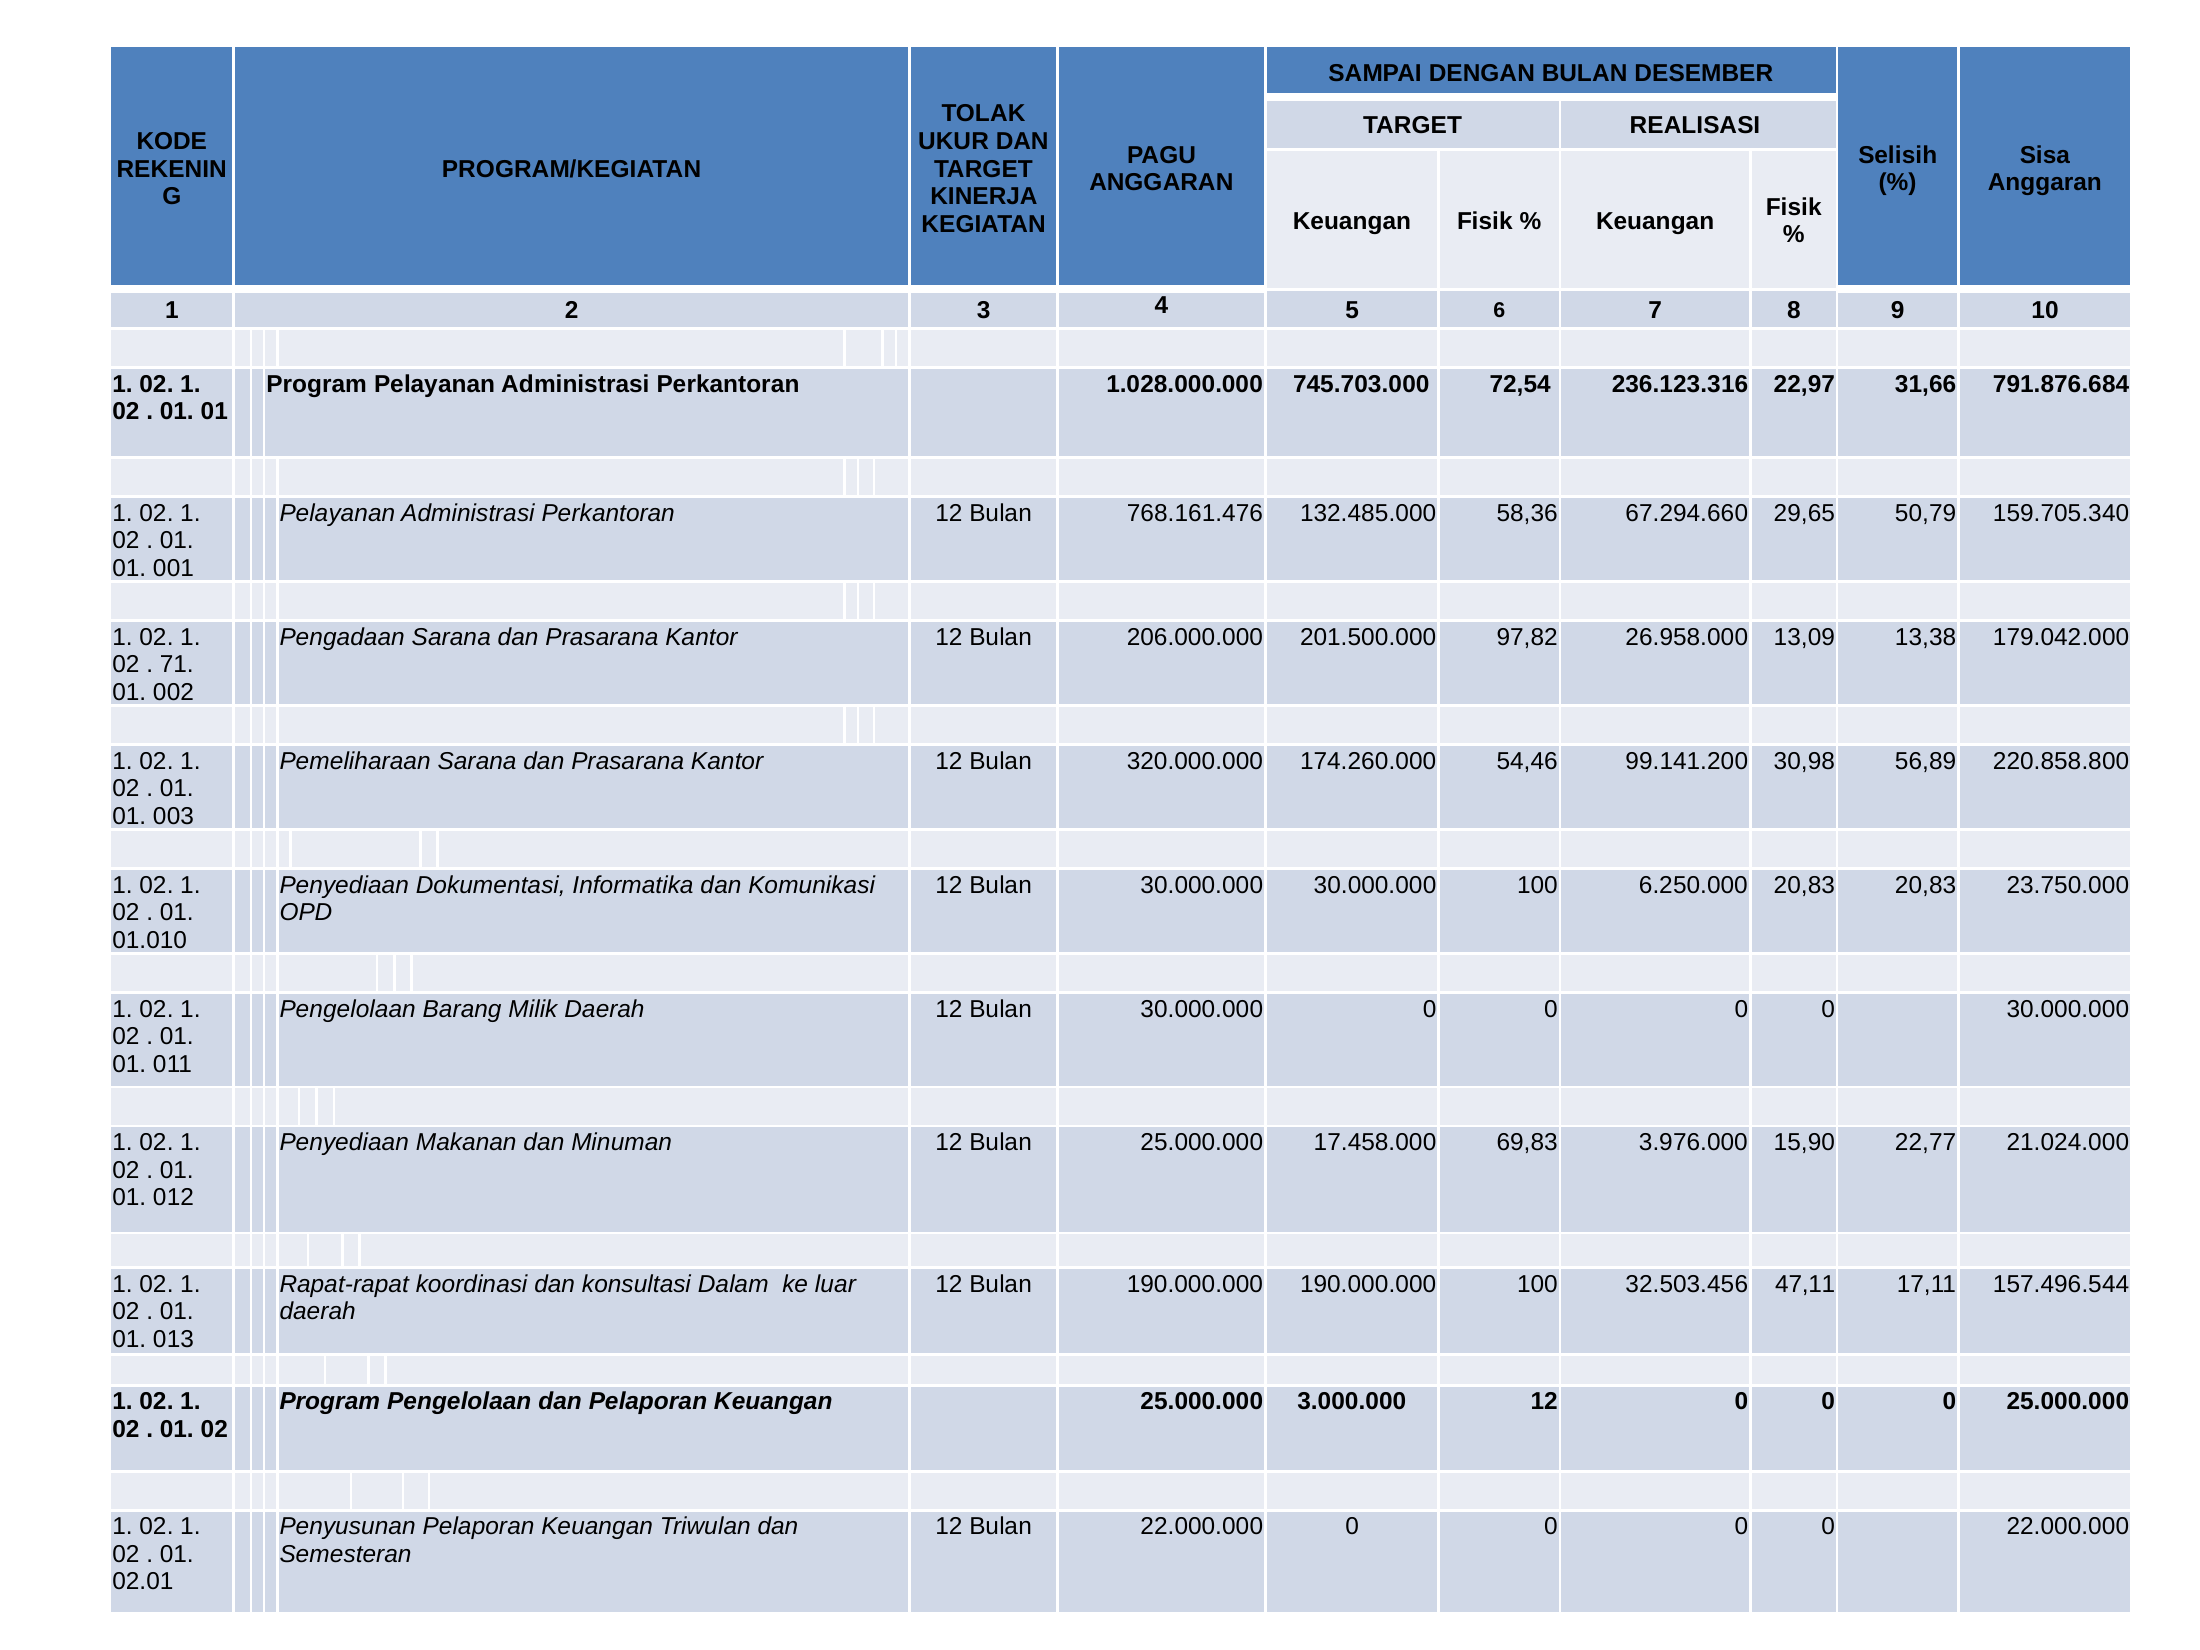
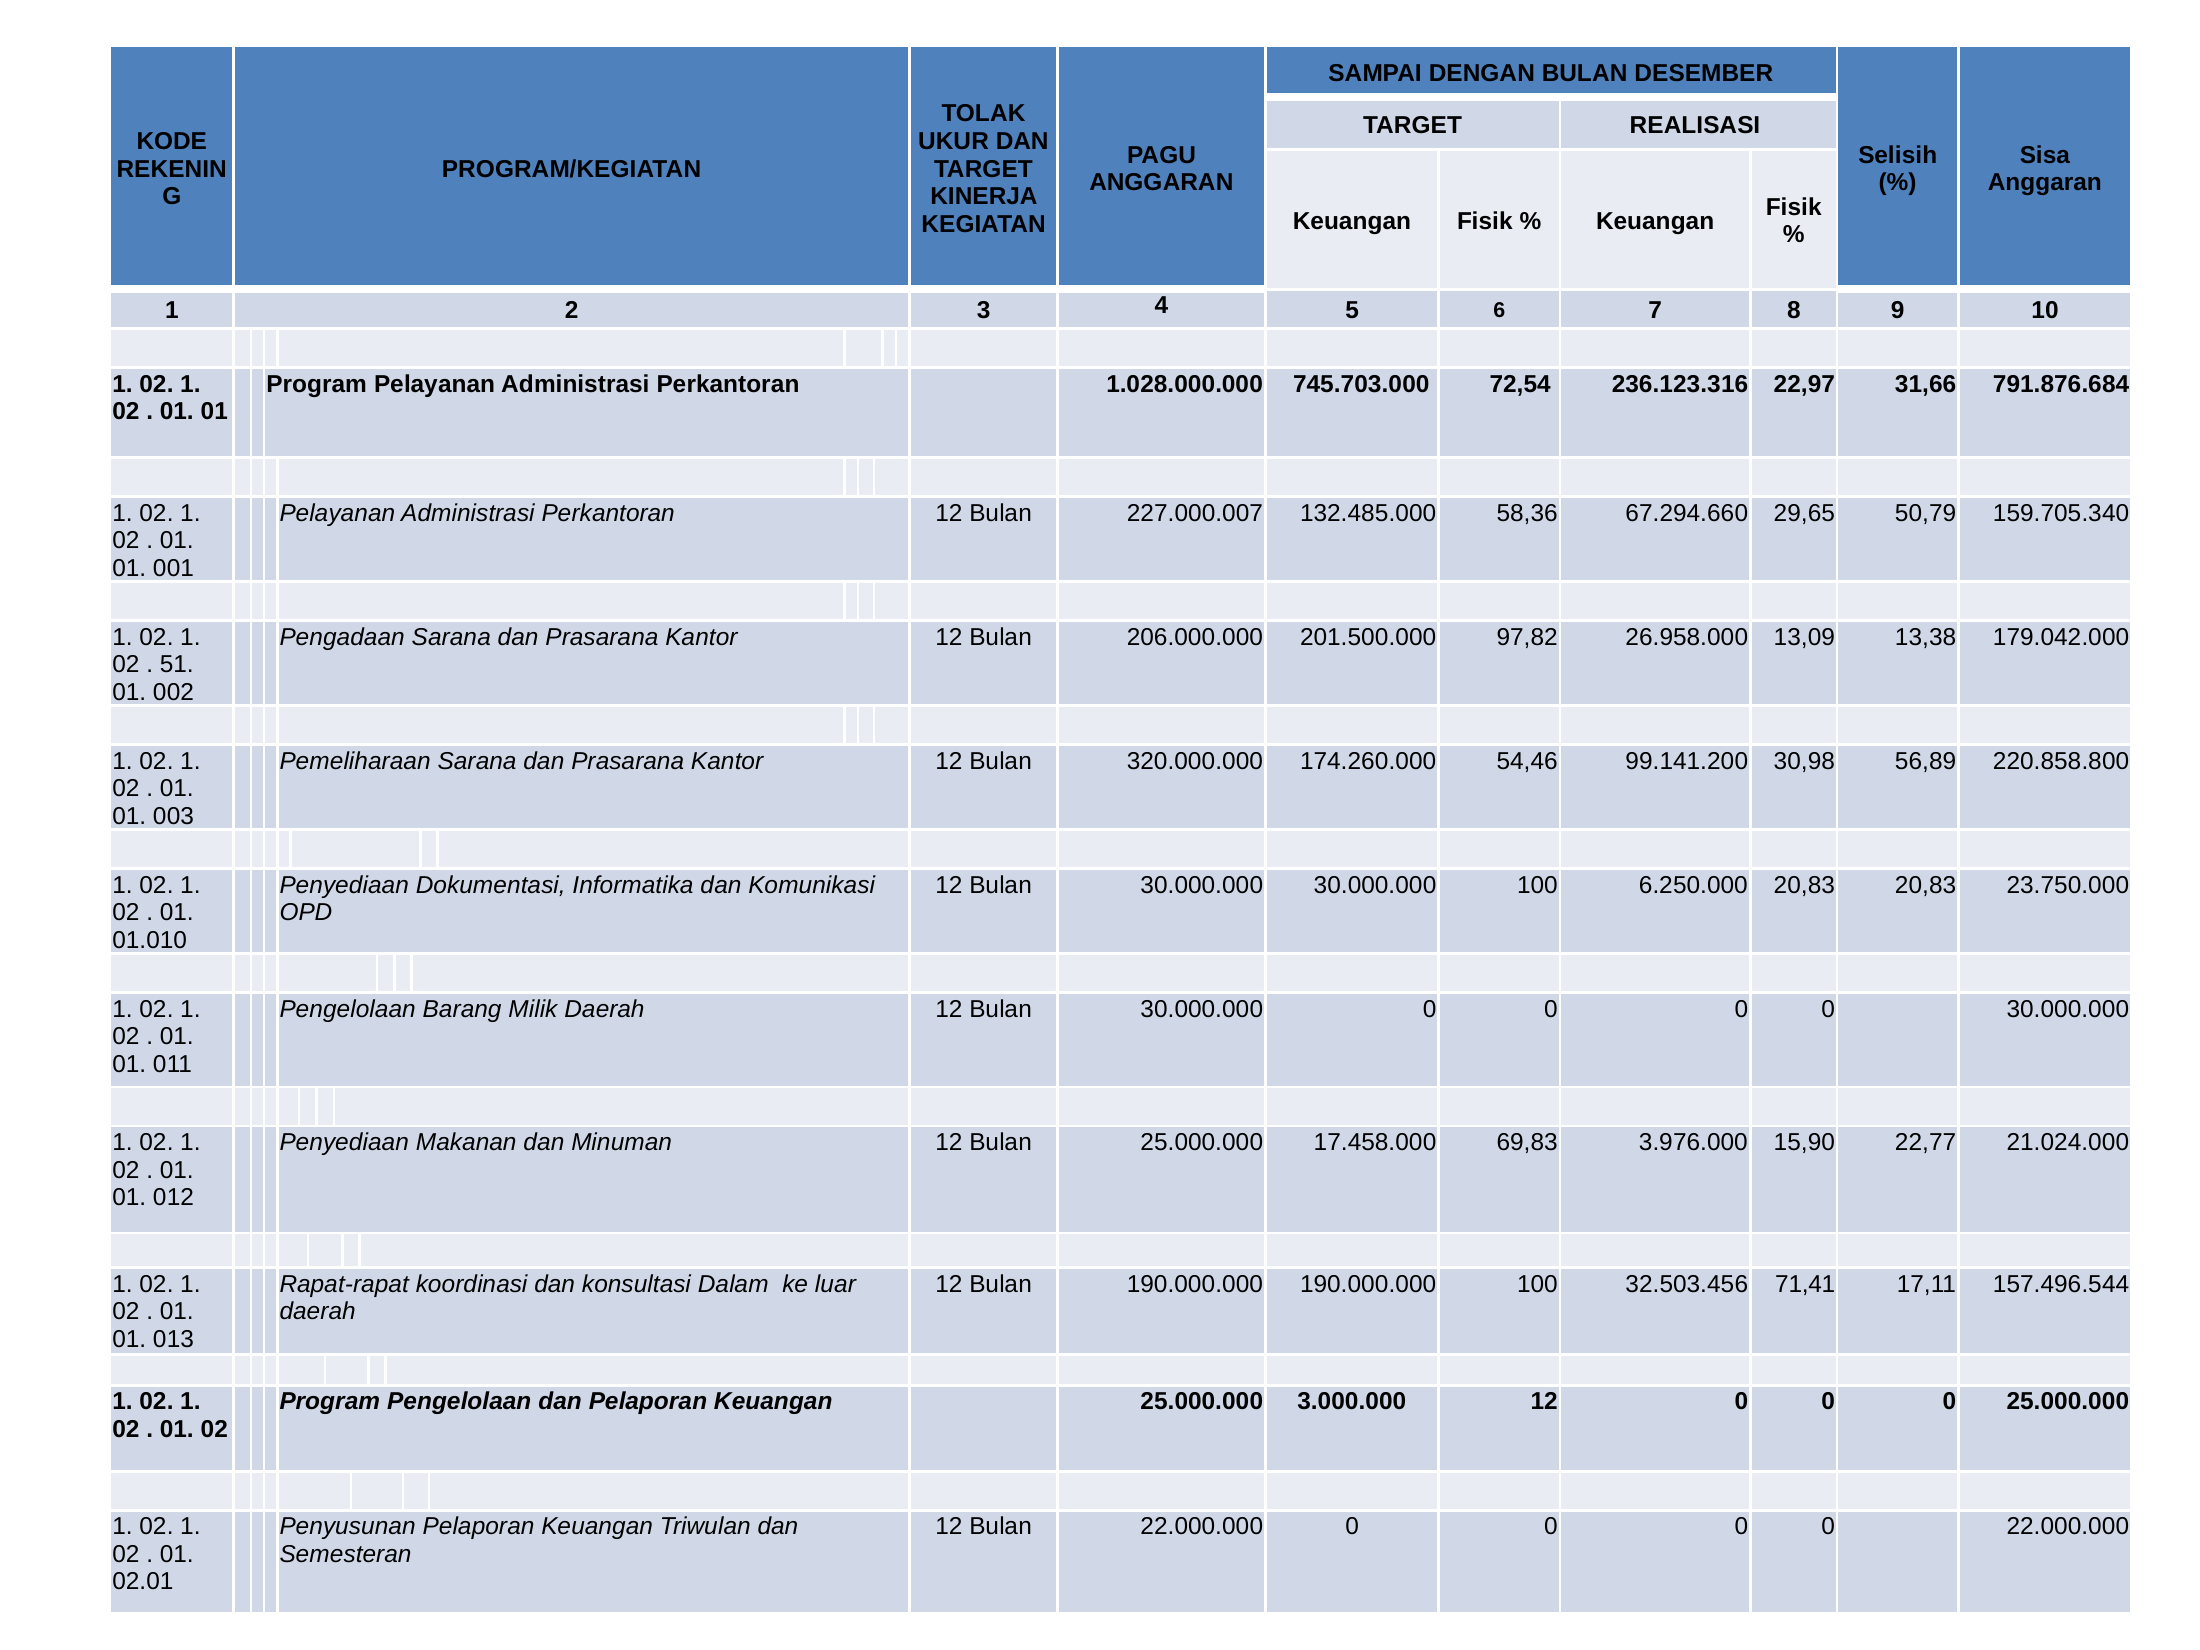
768.161.476: 768.161.476 -> 227.000.007
71: 71 -> 51
47,11: 47,11 -> 71,41
